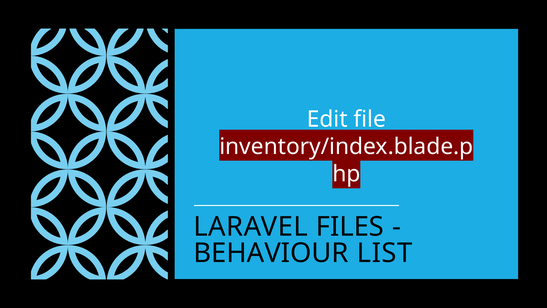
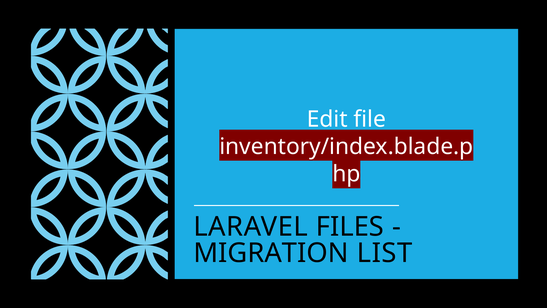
BEHAVIOUR: BEHAVIOUR -> MIGRATION
